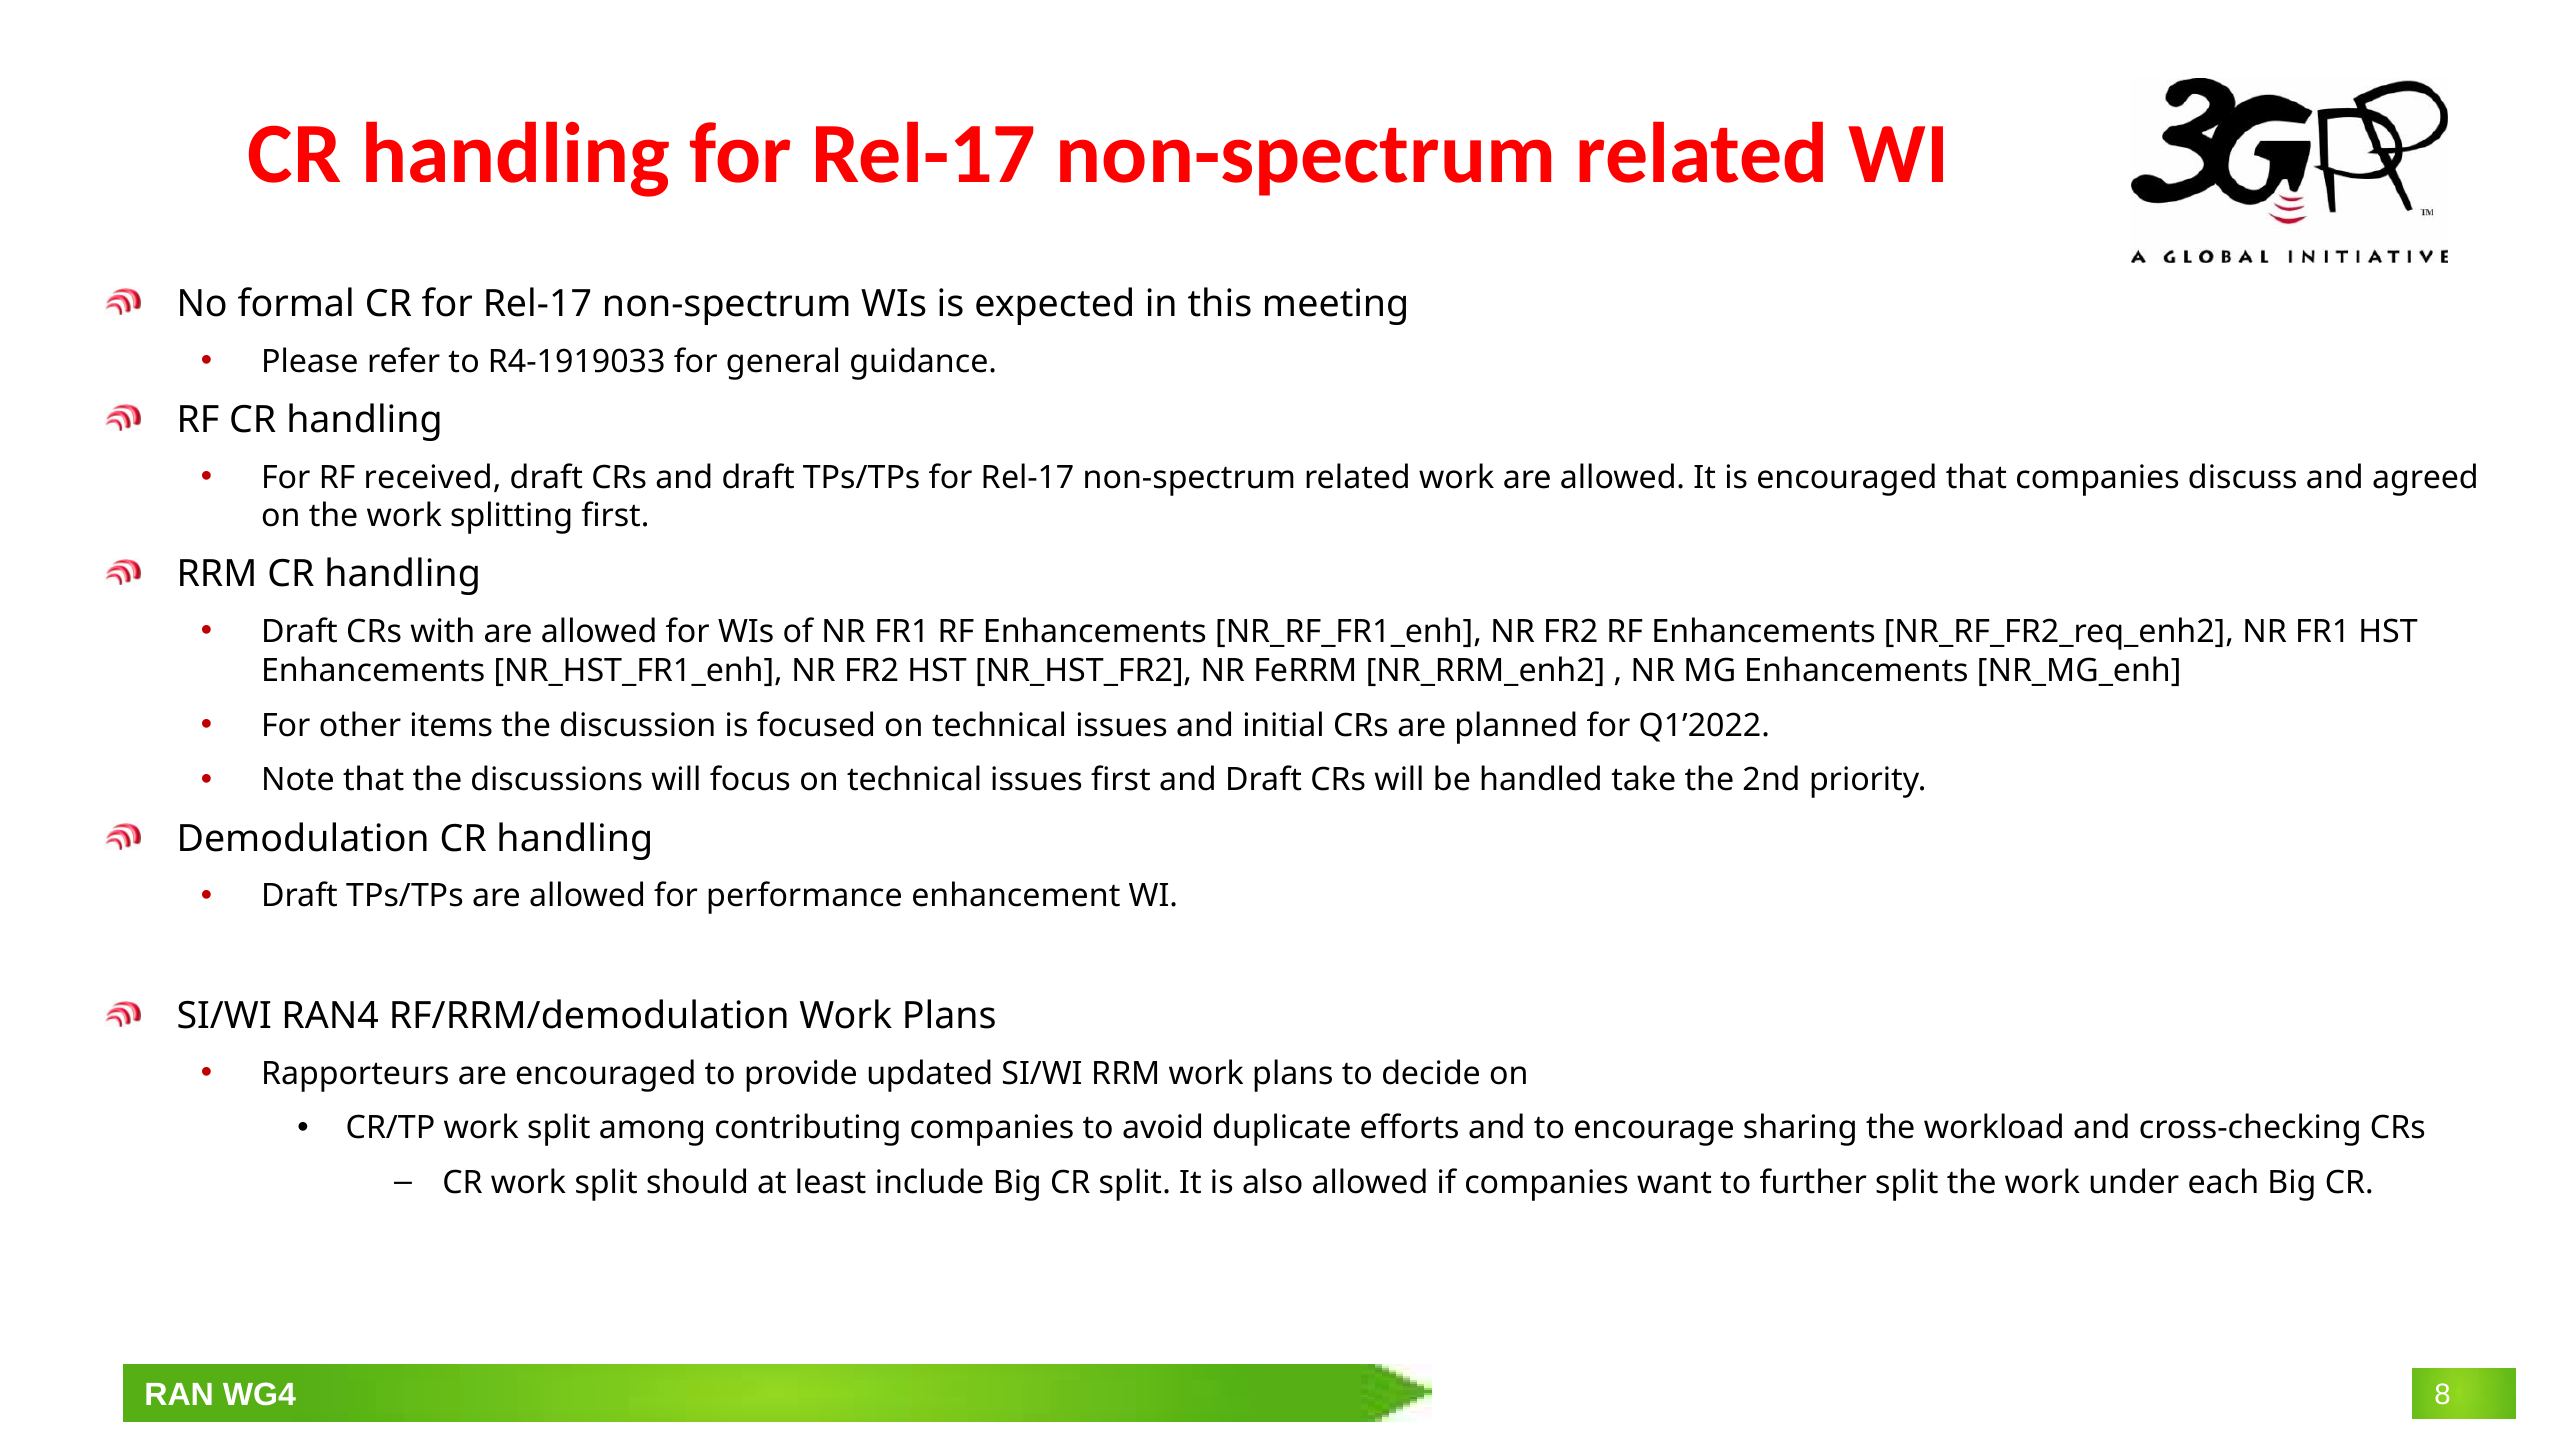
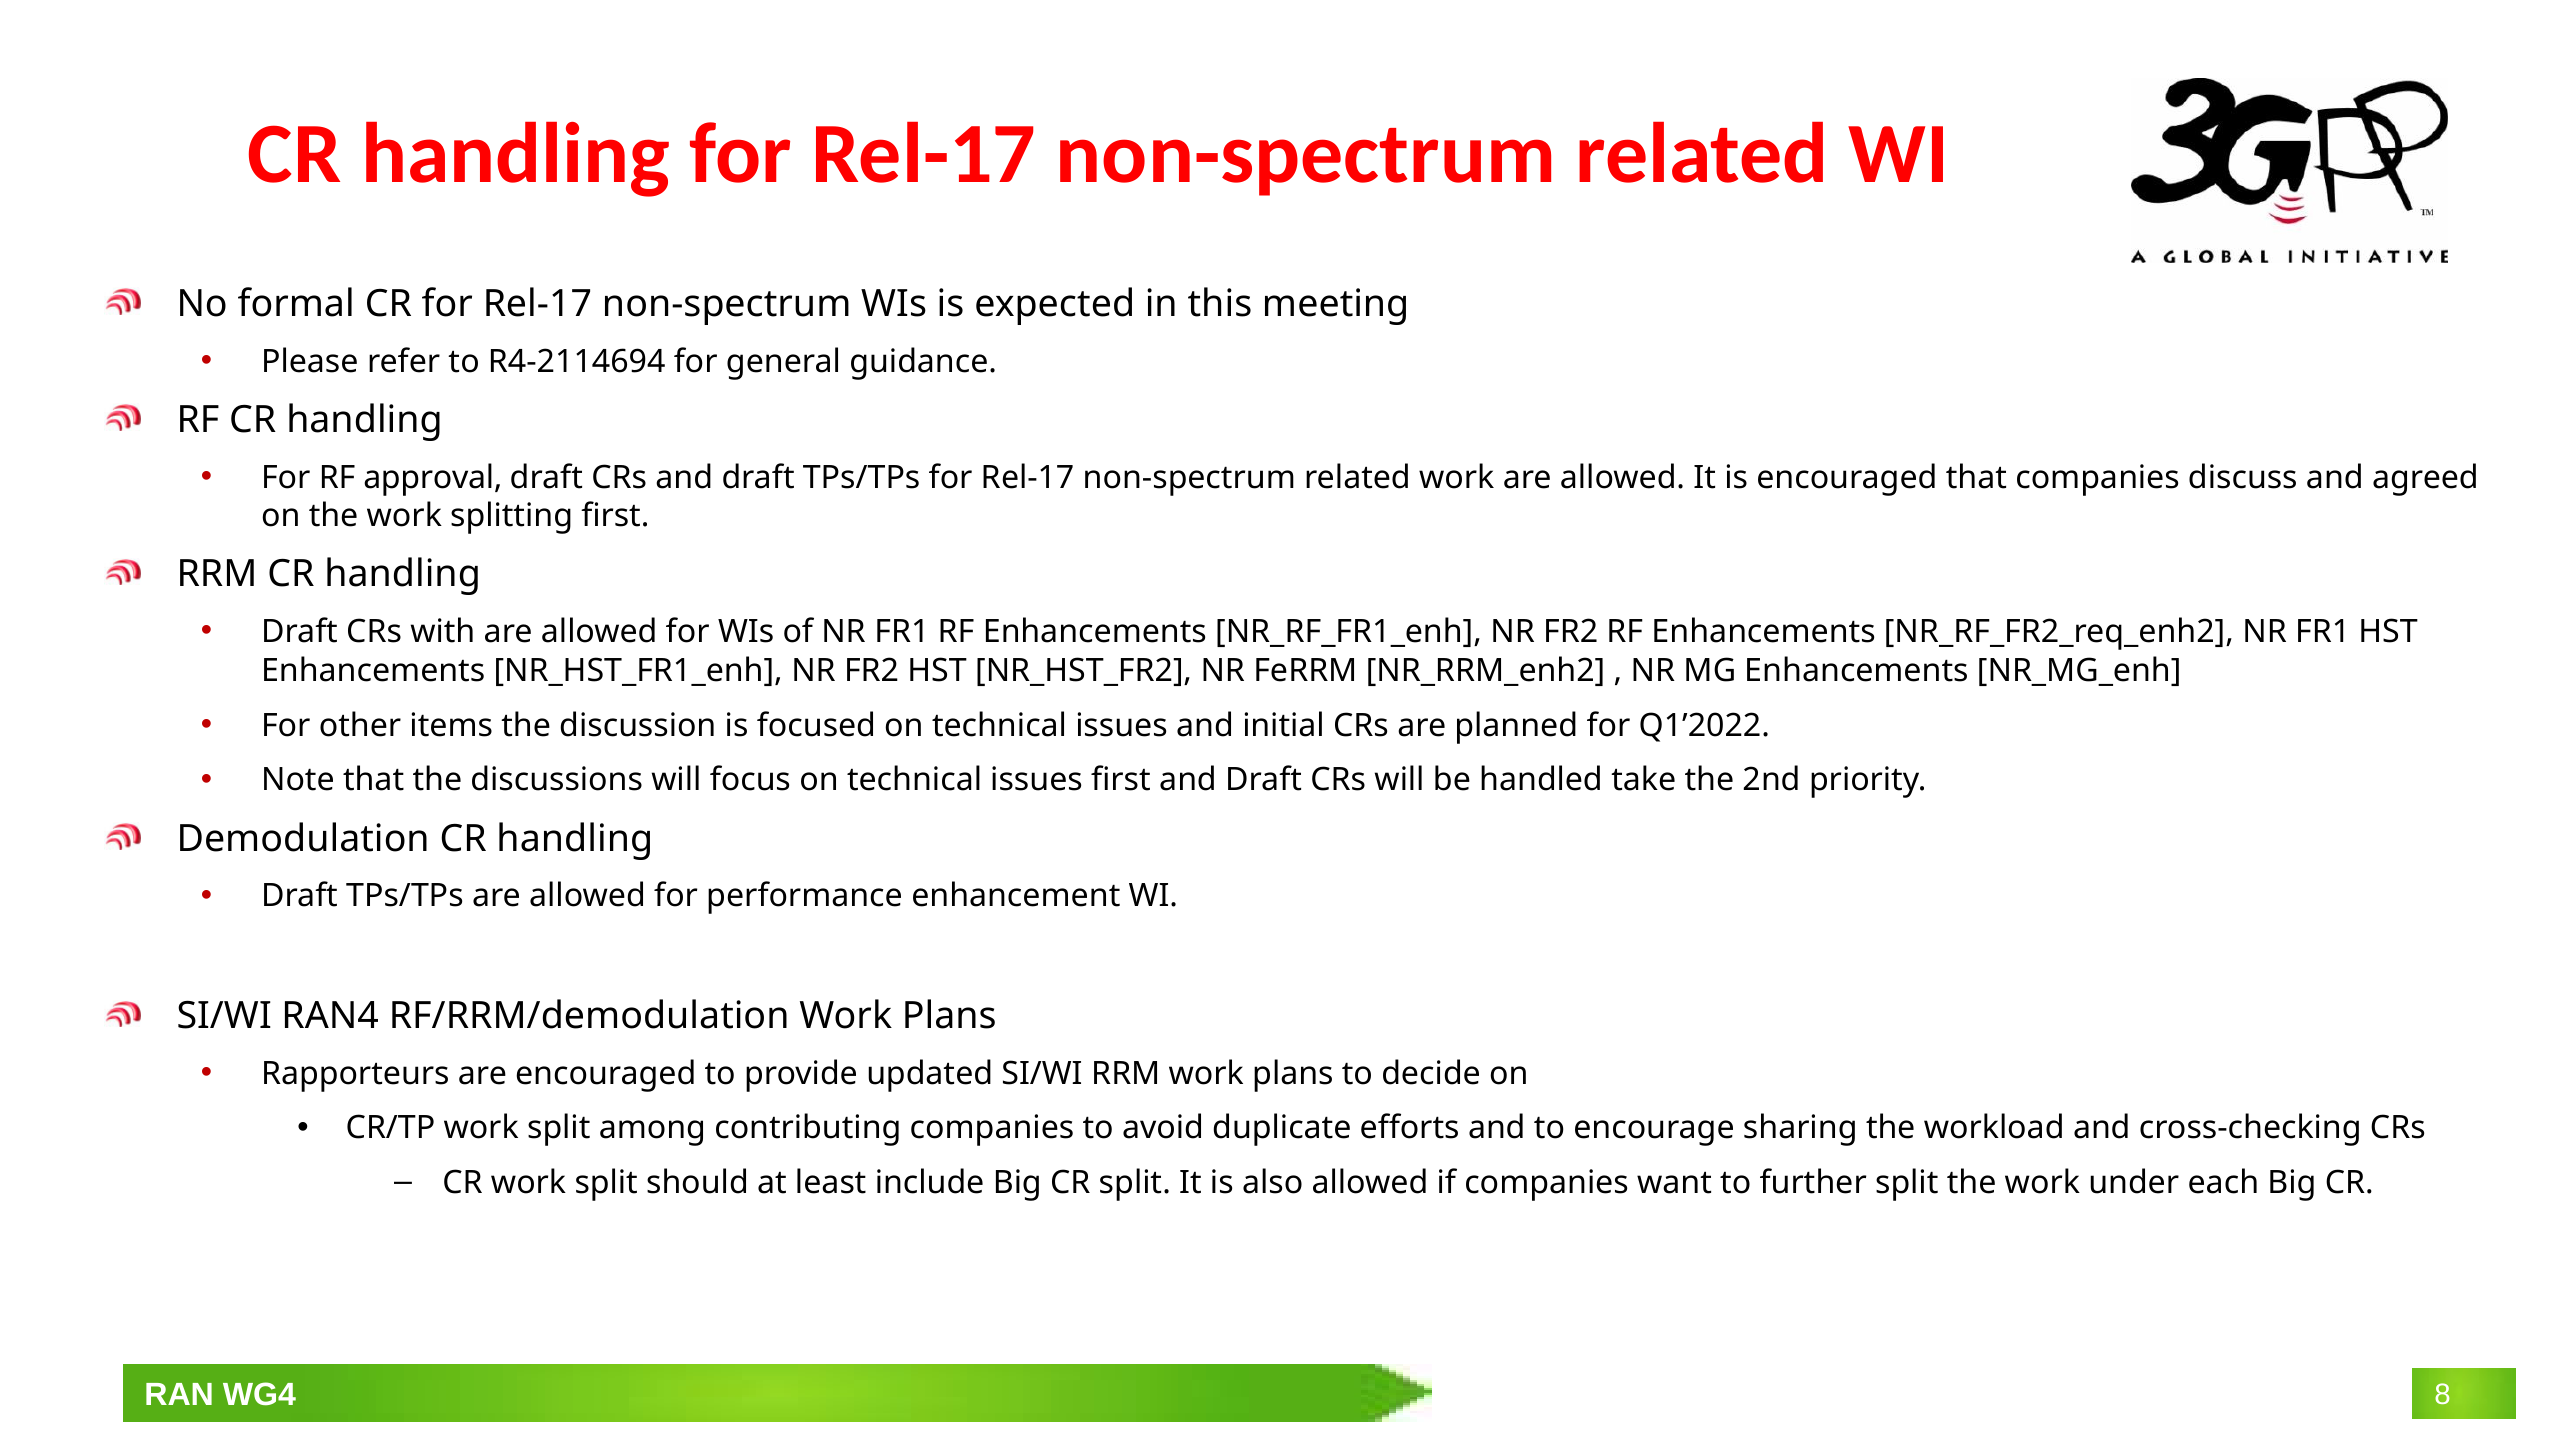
R4-1919033: R4-1919033 -> R4-2114694
received: received -> approval
